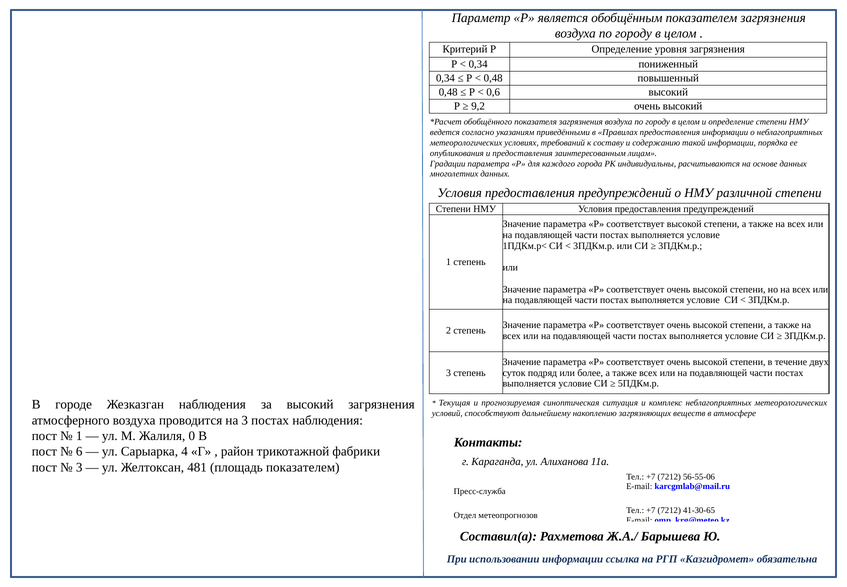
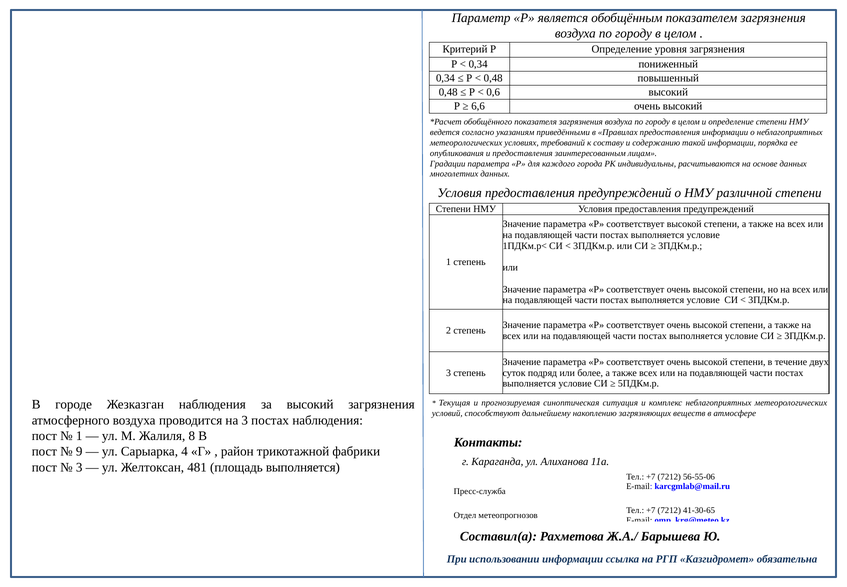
9,2: 9,2 -> 6,6
0: 0 -> 8
6: 6 -> 9
площадь показателем: показателем -> выполняется
